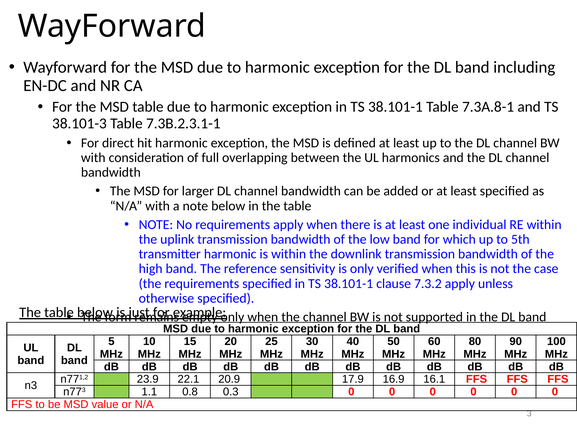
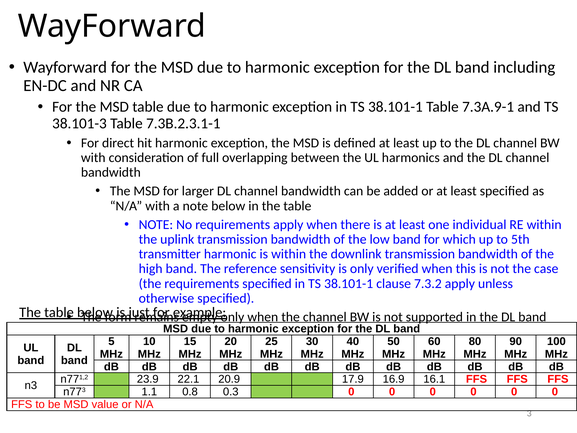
7.3A.8-1: 7.3A.8-1 -> 7.3A.9-1
